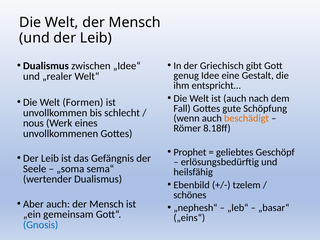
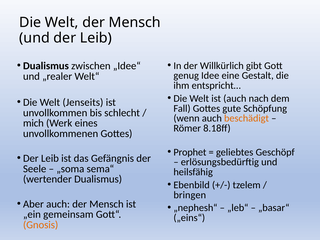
Griechisch: Griechisch -> Willkürlich
Formen: Formen -> Jenseits
nous: nous -> mich
schönes: schönes -> bringen
Gnosis colour: blue -> orange
